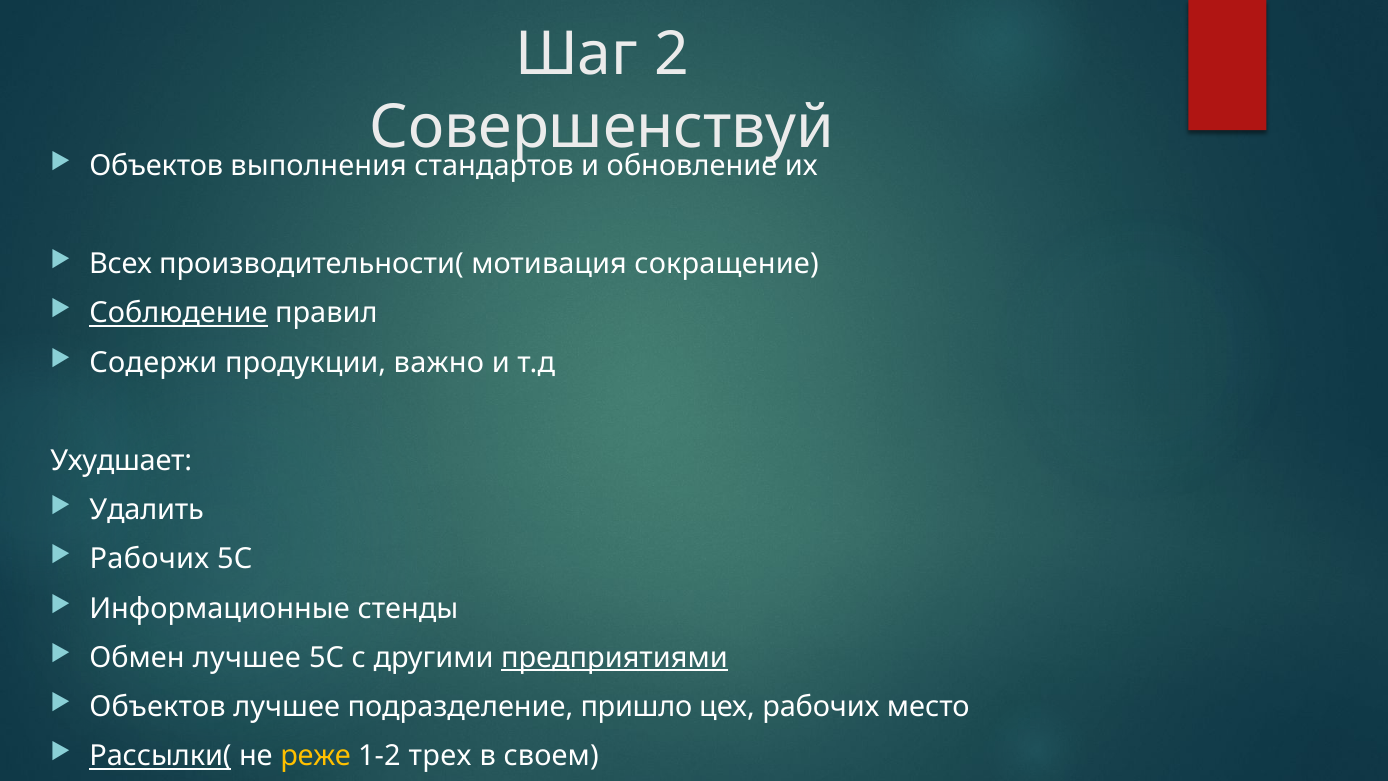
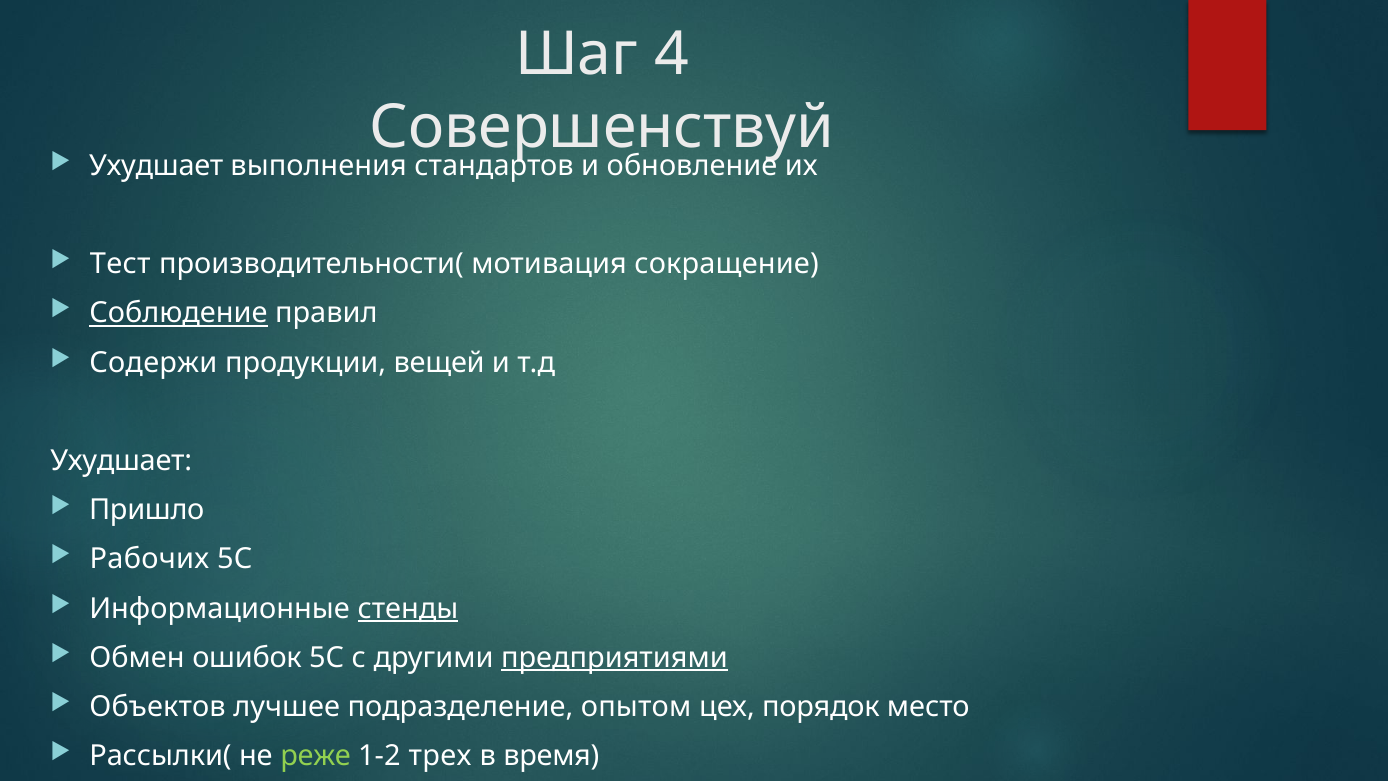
2: 2 -> 4
Объектов at (156, 166): Объектов -> Ухудшает
Всех: Всех -> Тест
важно: важно -> вещей
Удалить: Удалить -> Пришло
стенды underline: none -> present
Обмен лучшее: лучшее -> ошибок
пришло: пришло -> опытом
цех рабочих: рабочих -> порядок
Рассылки( underline: present -> none
реже colour: yellow -> light green
своем: своем -> время
